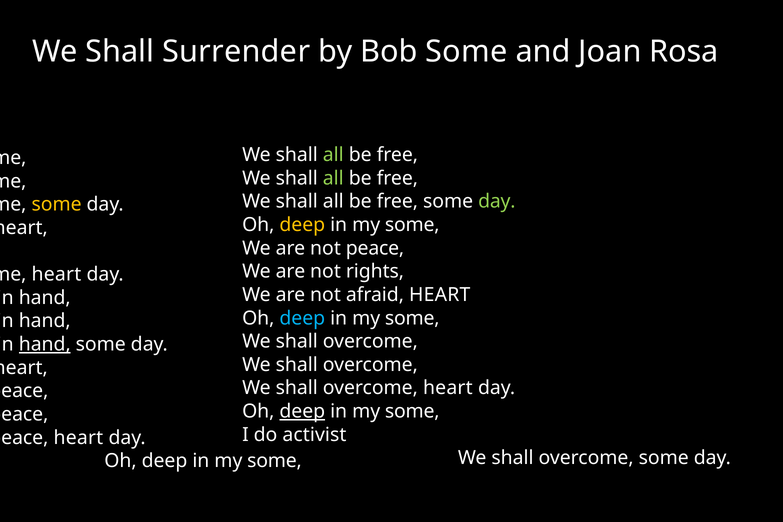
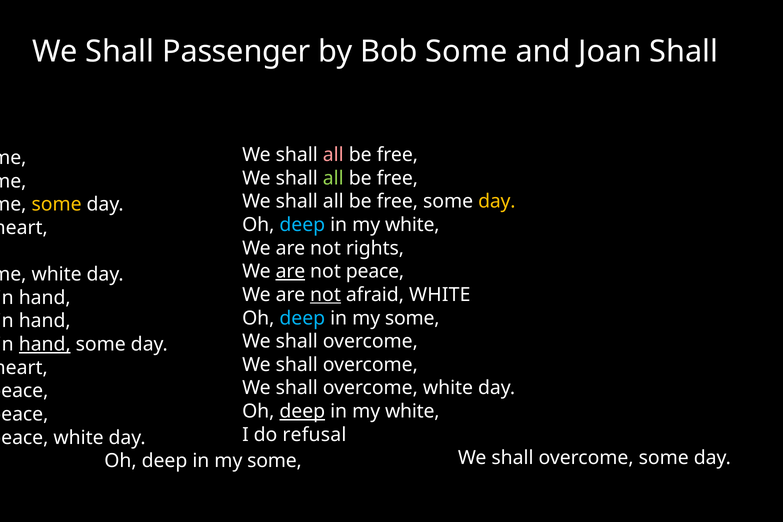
Surrender: Surrender -> Passenger
Joan Rosa: Rosa -> Shall
all at (333, 155) colour: light green -> pink
day at (497, 202) colour: light green -> yellow
deep at (302, 225) colour: yellow -> light blue
some at (412, 225): some -> white
not peace: peace -> rights
are at (290, 271) underline: none -> present
not rights: rights -> peace
heart at (56, 274): heart -> white
not at (325, 295) underline: none -> present
afraid HEART: HEART -> WHITE
heart at (448, 388): heart -> white
some at (412, 411): some -> white
activist: activist -> refusal
heart at (78, 438): heart -> white
